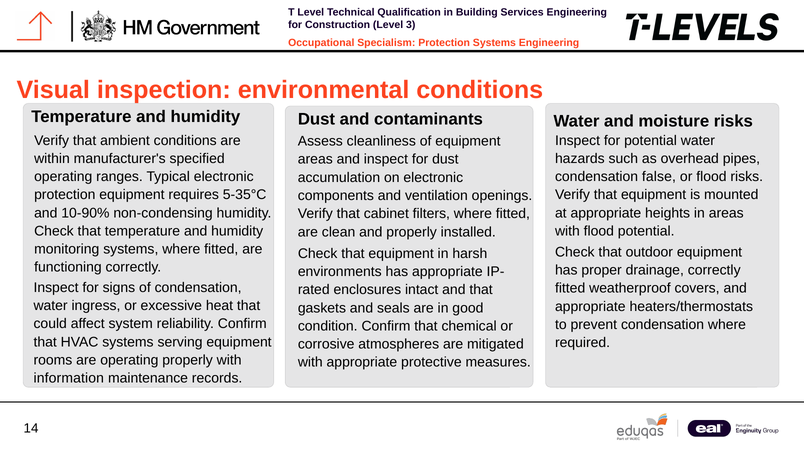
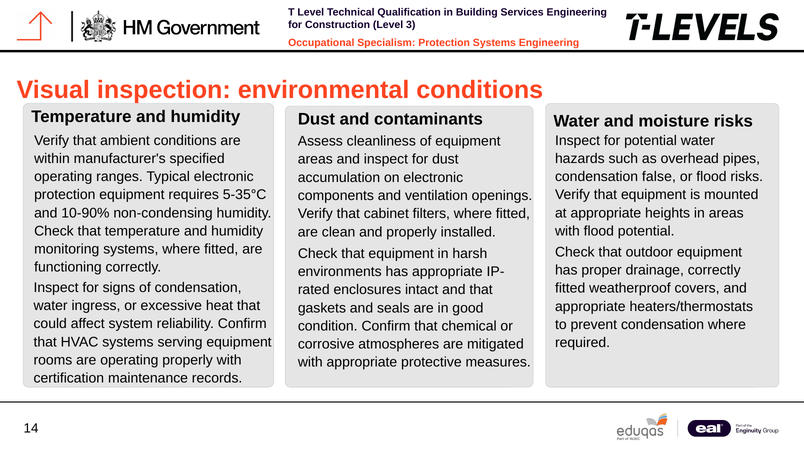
information: information -> certification
